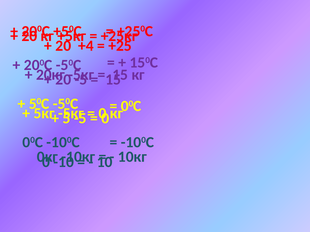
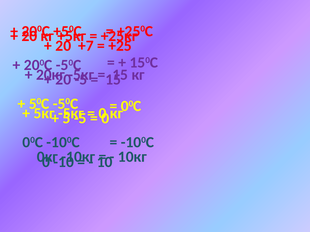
+4: +4 -> +7
